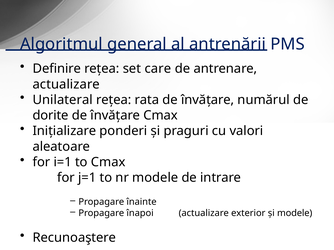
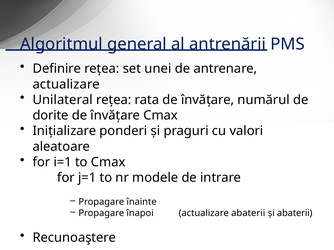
care: care -> unei
actualizare exterior: exterior -> abaterii
şi modele: modele -> abaterii
